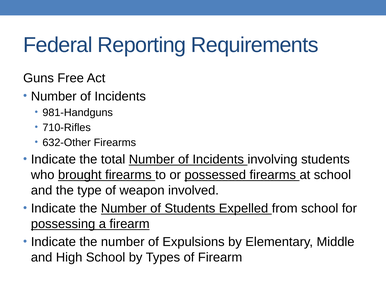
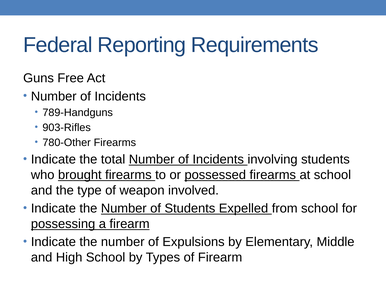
981-Handguns: 981-Handguns -> 789-Handguns
710-Rifles: 710-Rifles -> 903-Rifles
632-Other: 632-Other -> 780-Other
